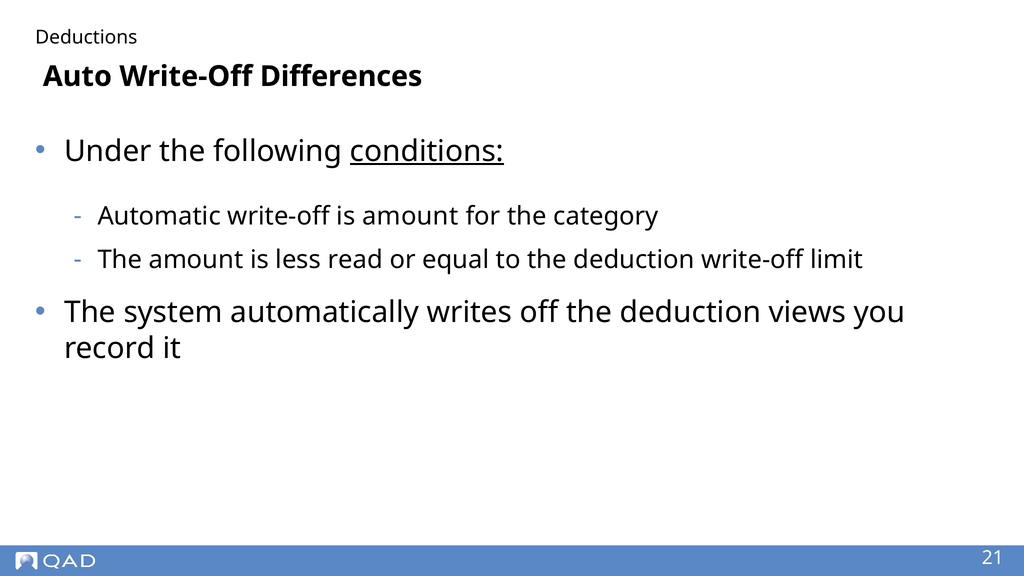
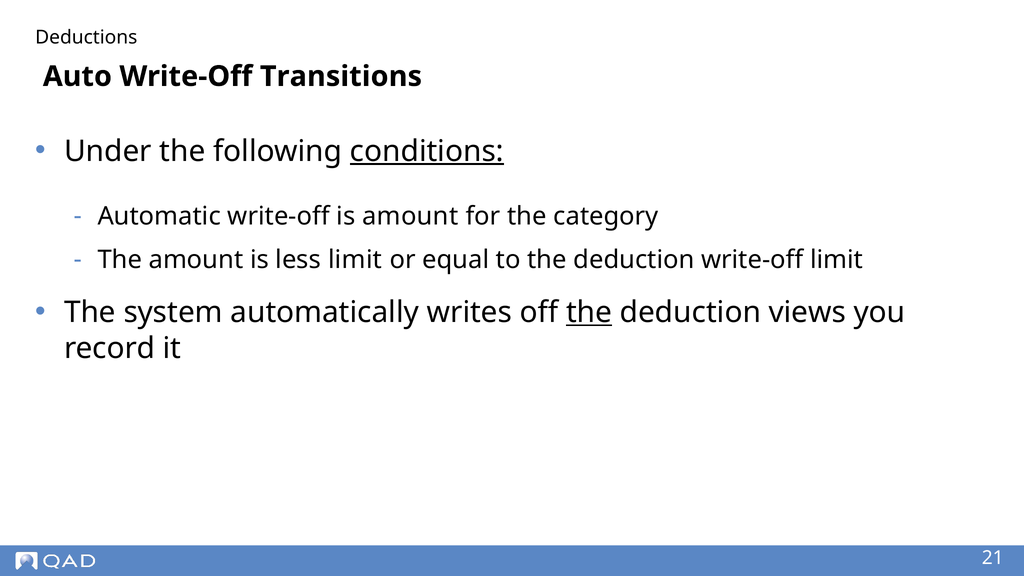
Differences: Differences -> Transitions
less read: read -> limit
the at (589, 312) underline: none -> present
